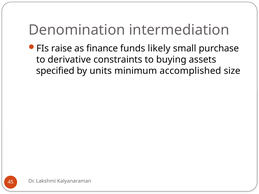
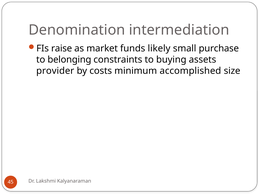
finance: finance -> market
derivative: derivative -> belonging
specified: specified -> provider
units: units -> costs
